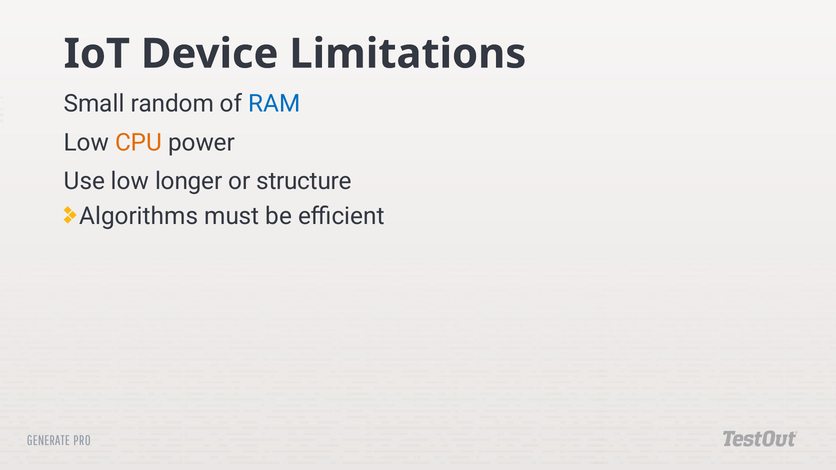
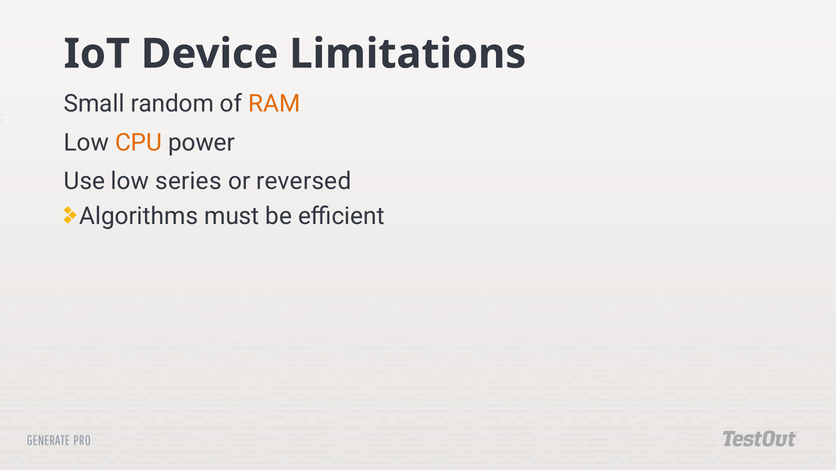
RAM colour: blue -> orange
longer: longer -> series
structure: structure -> reversed
